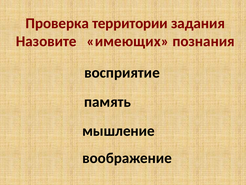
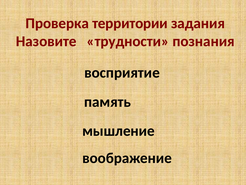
имеющих: имеющих -> трудности
